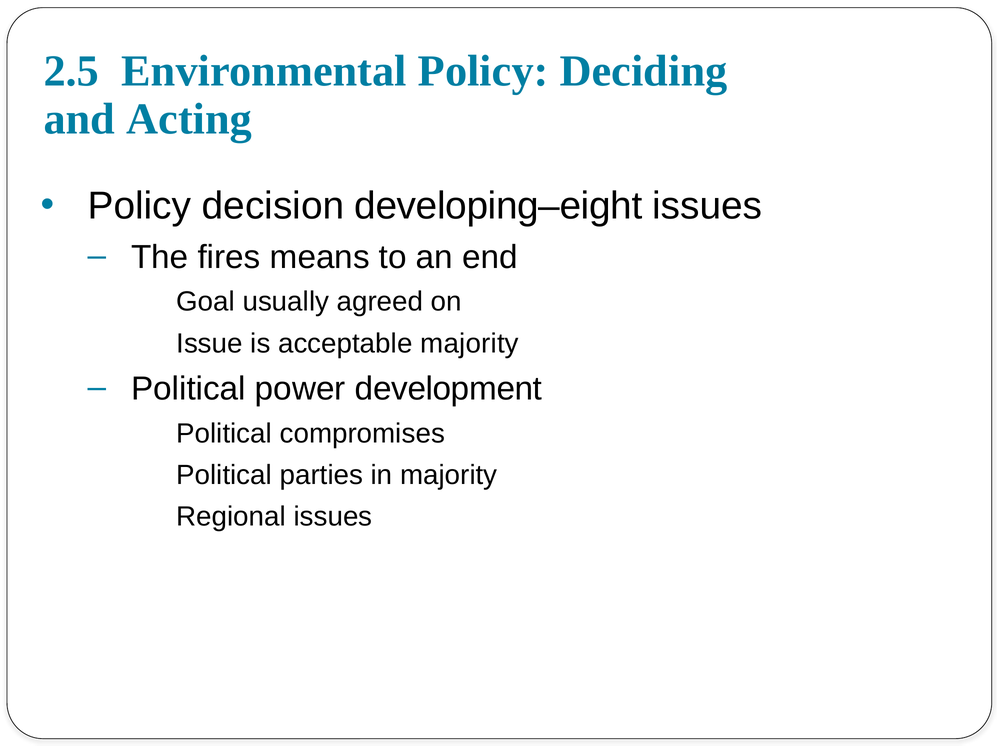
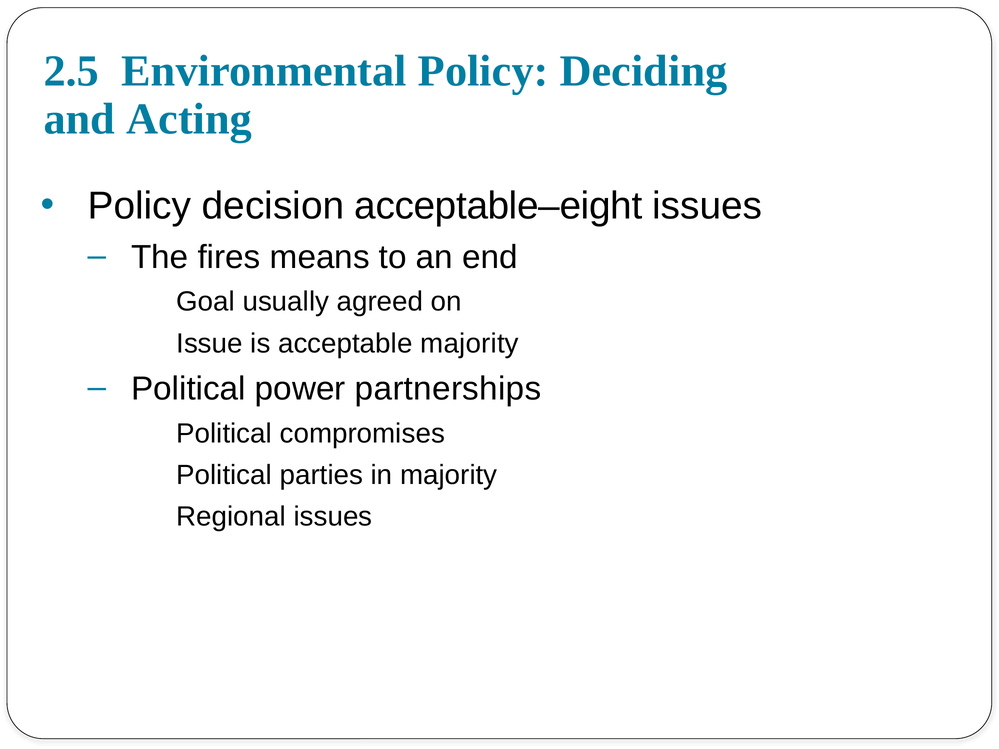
developing–eight: developing–eight -> acceptable–eight
development: development -> partnerships
